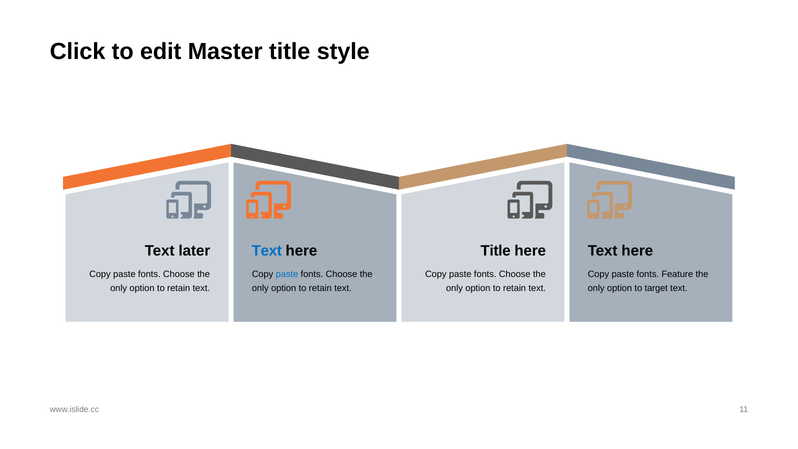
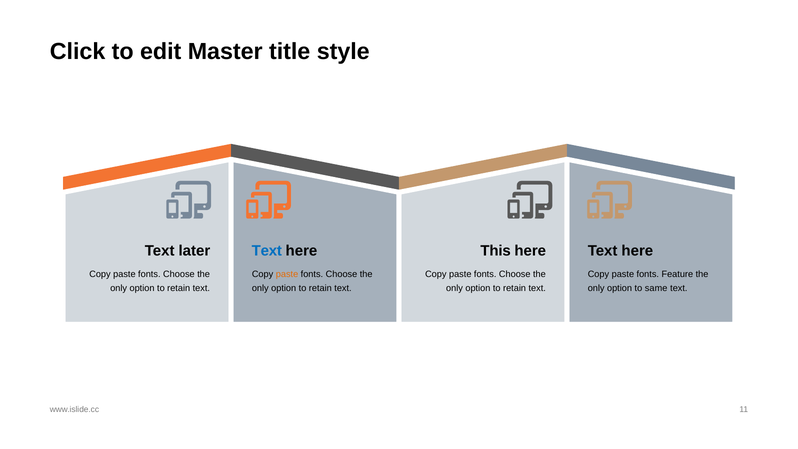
Title at (496, 251): Title -> This
paste at (287, 274) colour: blue -> orange
target: target -> same
